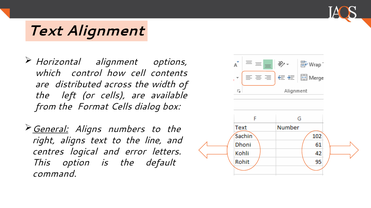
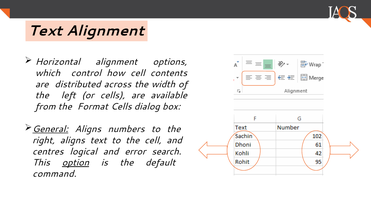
the line: line -> cell
letters: letters -> search
option underline: none -> present
